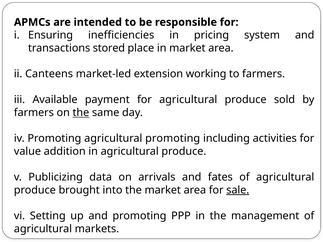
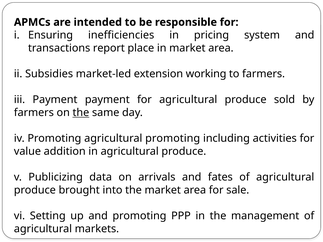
stored: stored -> report
Canteens: Canteens -> Subsidies
iii Available: Available -> Payment
sale underline: present -> none
